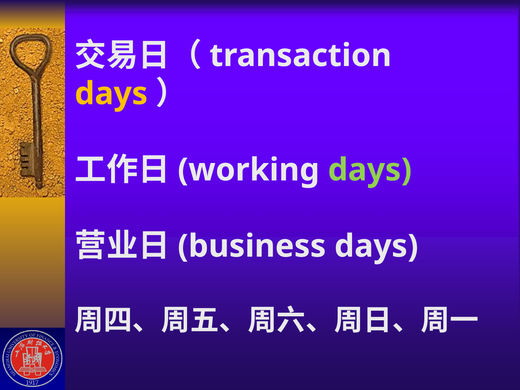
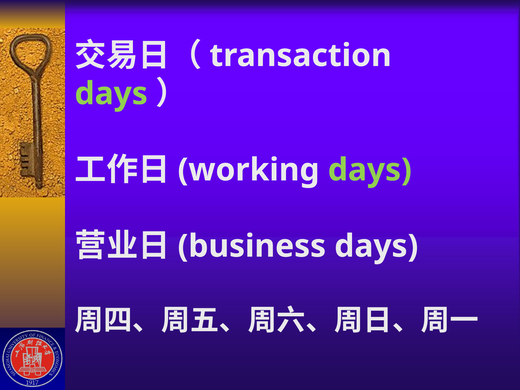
days at (111, 94) colour: yellow -> light green
